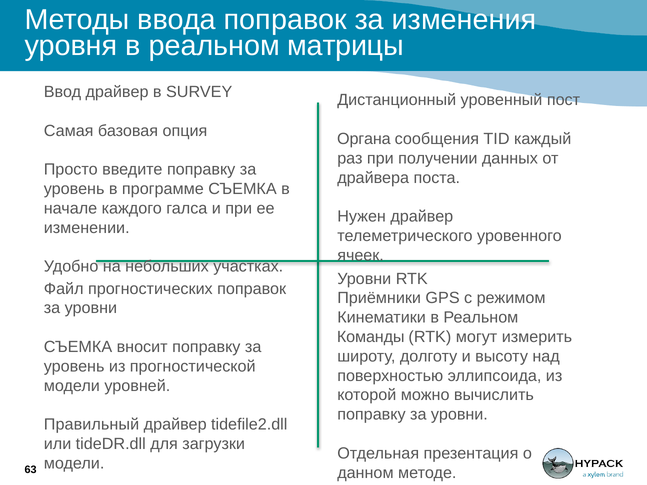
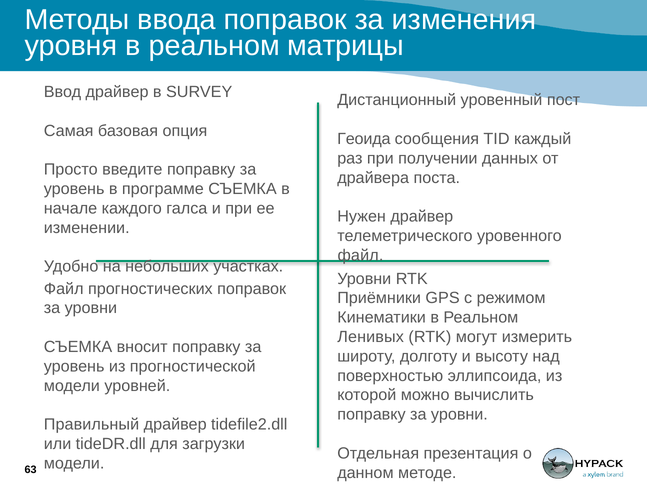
Органа: Органа -> Геоида
ячеек at (361, 255): ячеек -> файл
Команды: Команды -> Ленивых
